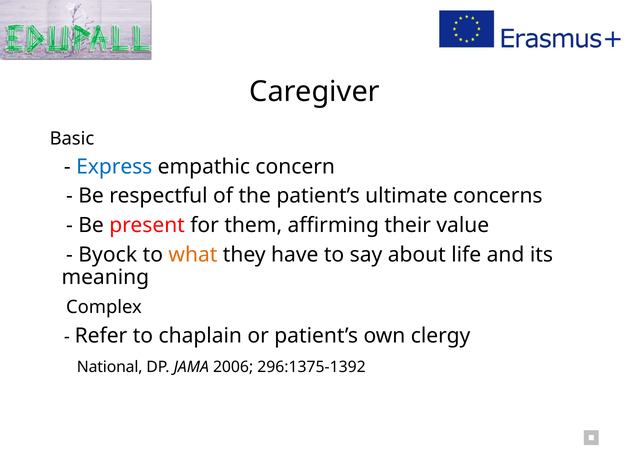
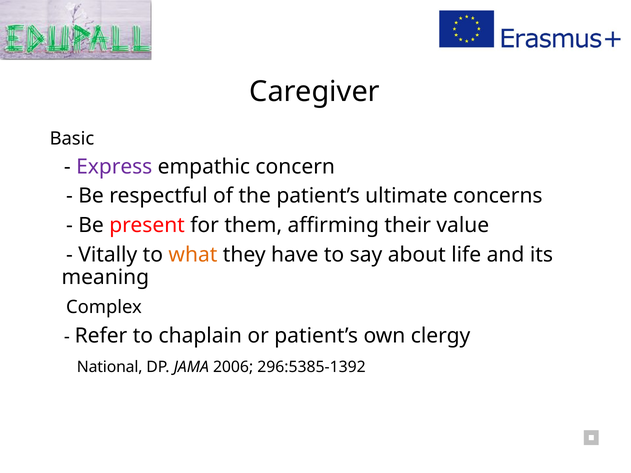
Express colour: blue -> purple
Byock: Byock -> Vitally
296:1375-1392: 296:1375-1392 -> 296:5385-1392
